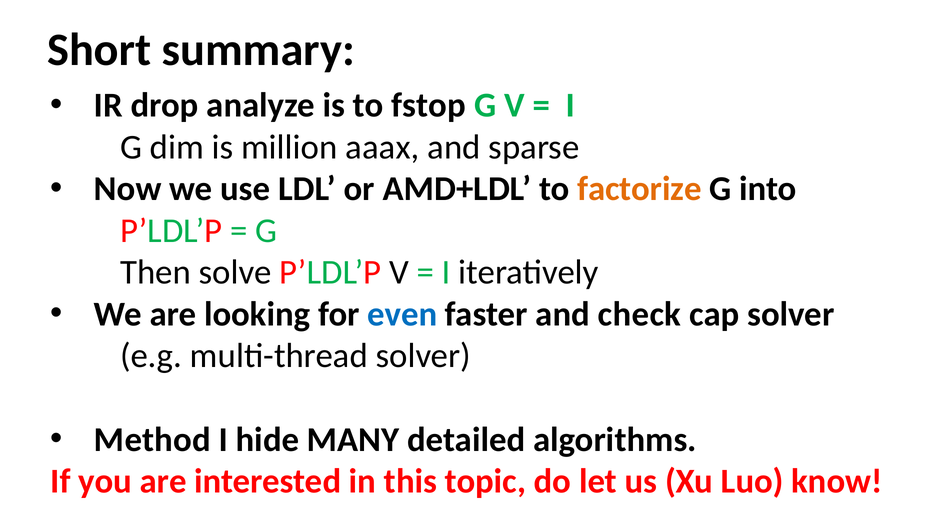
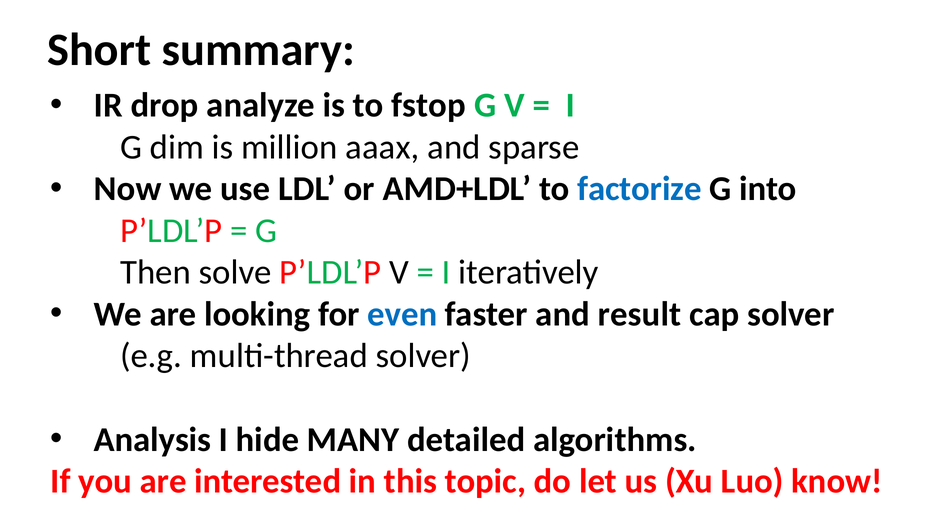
factorize colour: orange -> blue
check: check -> result
Method: Method -> Analysis
